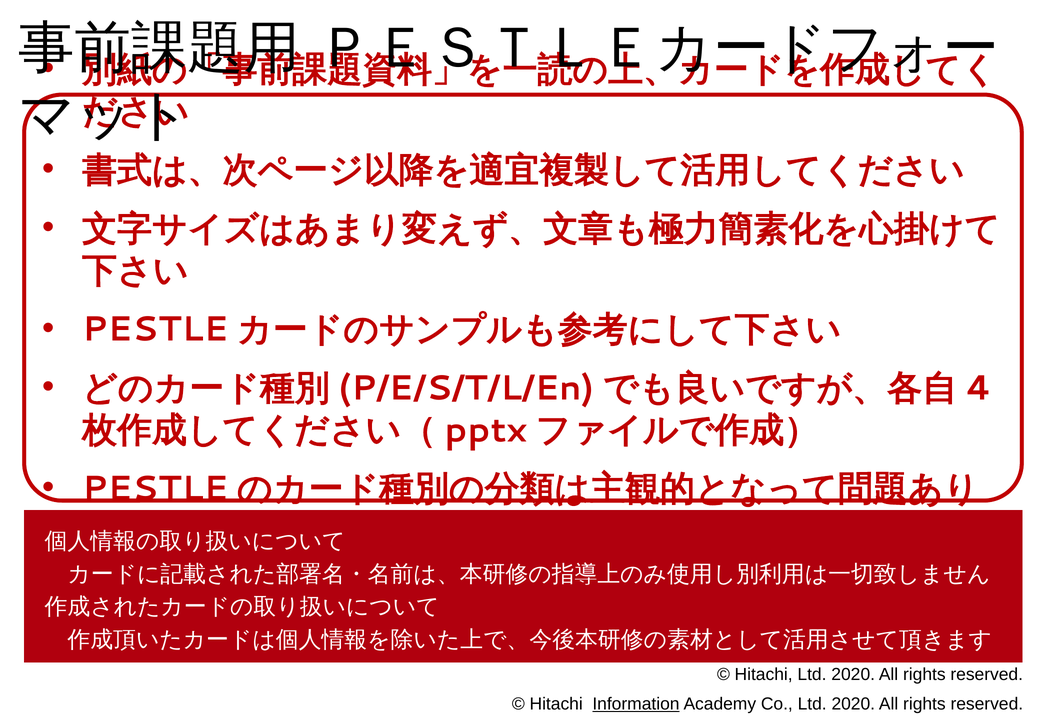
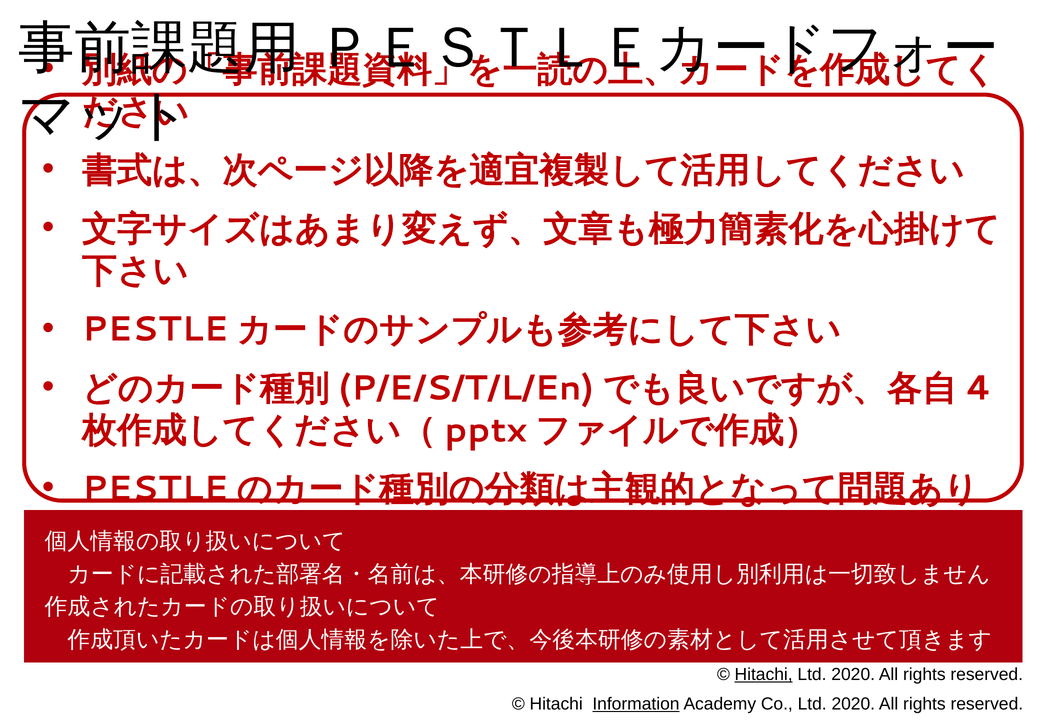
Hitachi at (764, 674) underline: none -> present
